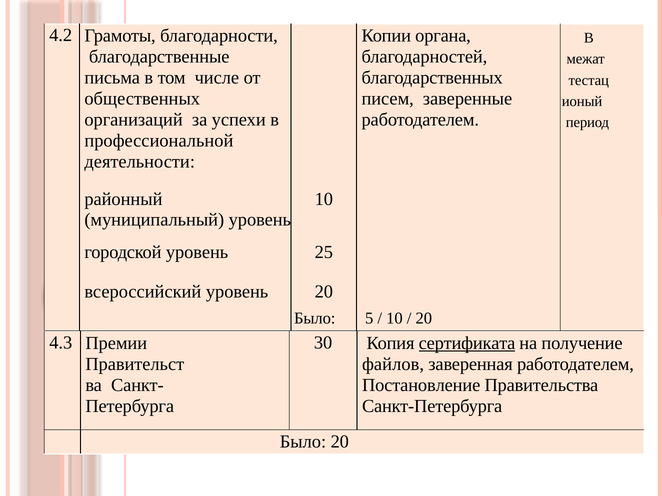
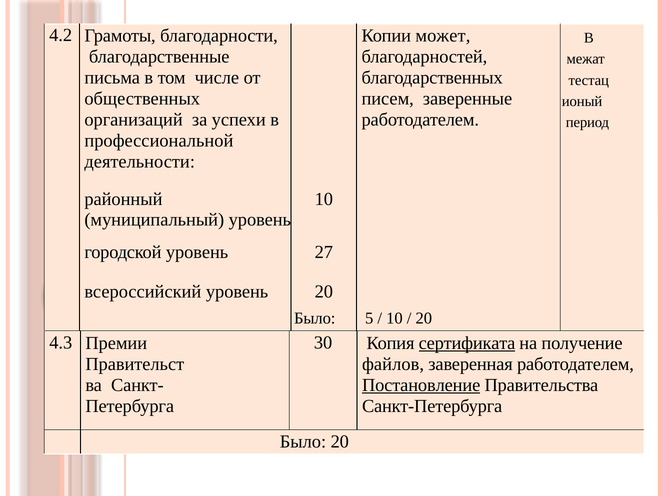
органа: органа -> может
25: 25 -> 27
Постановление underline: none -> present
